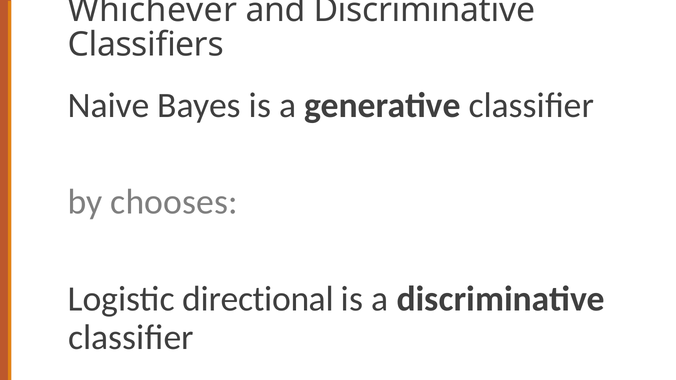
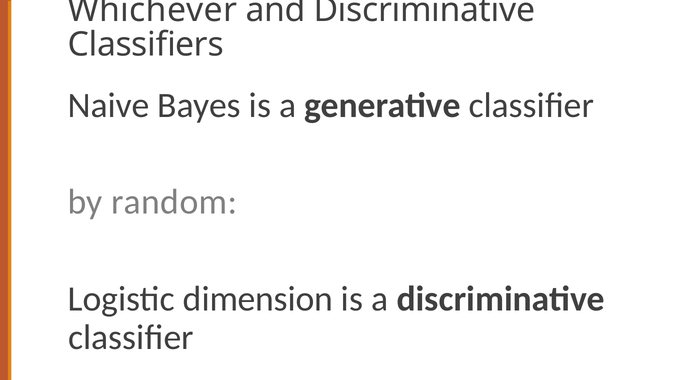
chooses: chooses -> random
directional: directional -> dimension
